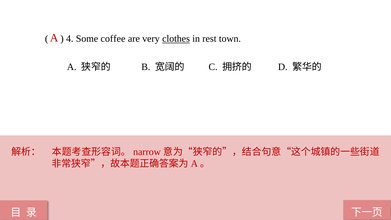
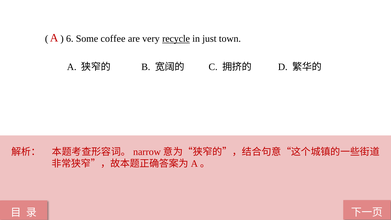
4: 4 -> 6
clothes: clothes -> recycle
rest: rest -> just
